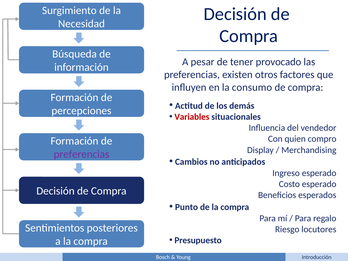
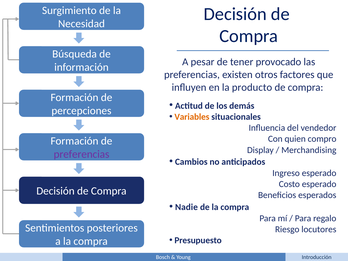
consumo: consumo -> producto
Variables colour: red -> orange
Punto: Punto -> Nadie
